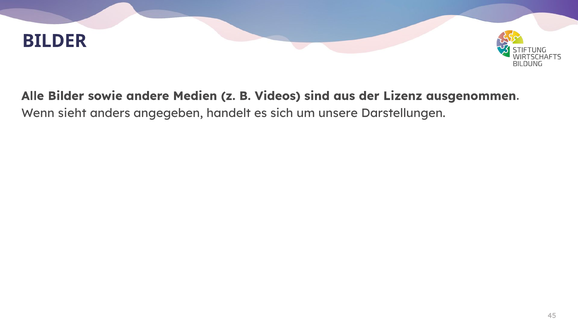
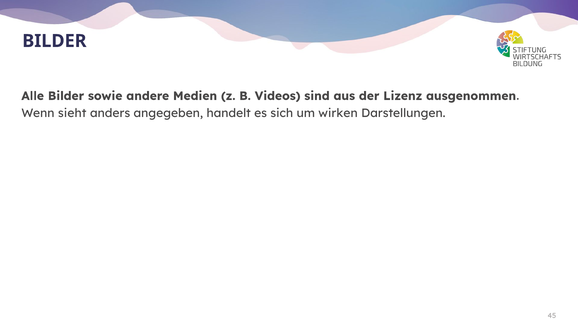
unsere: unsere -> wirken
